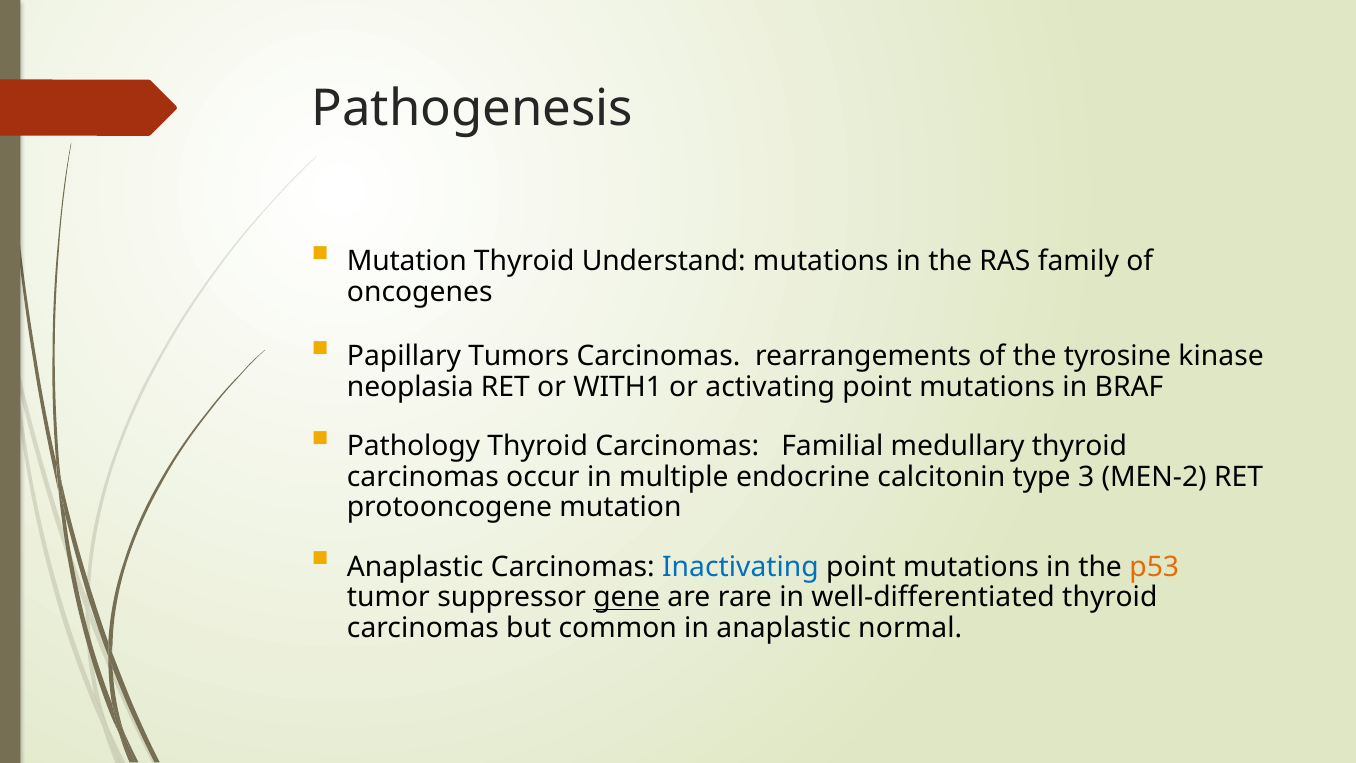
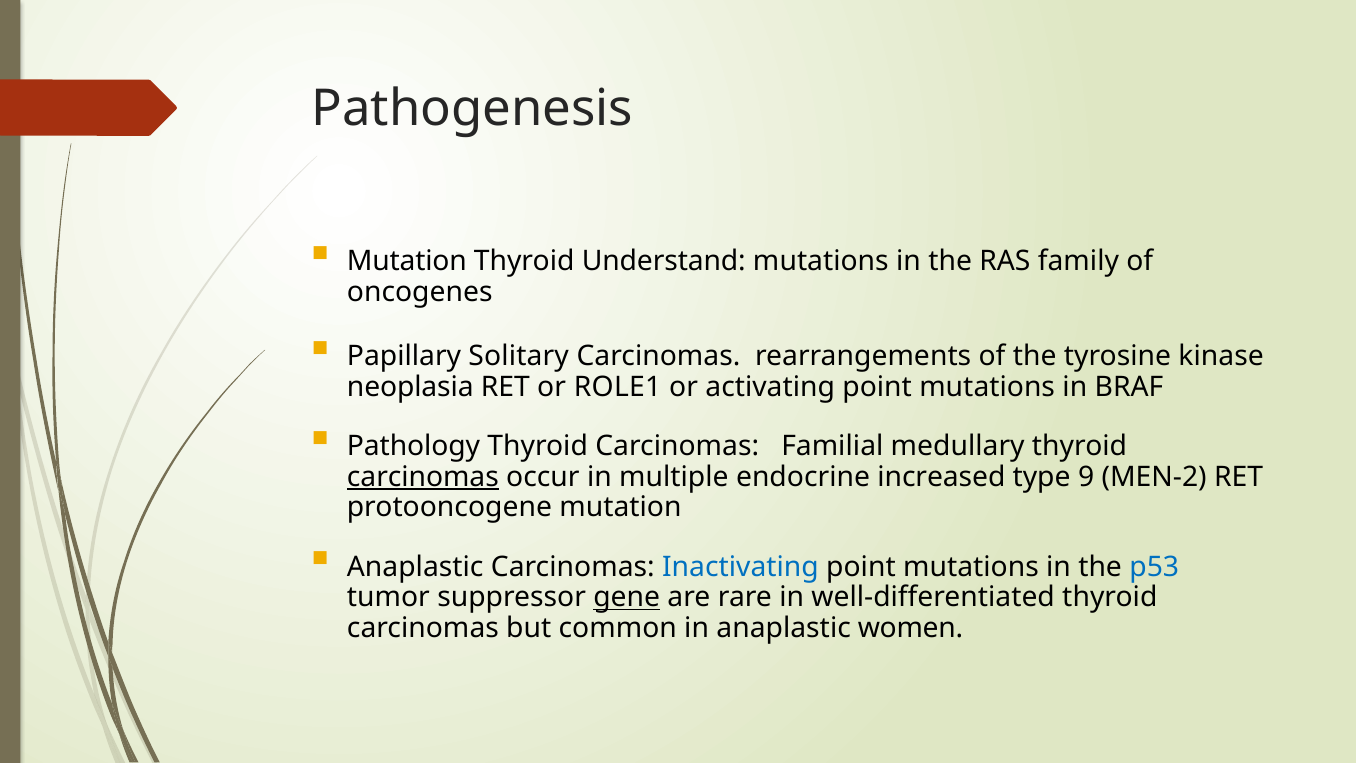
Tumors: Tumors -> Solitary
WITH1: WITH1 -> ROLE1
carcinomas at (423, 477) underline: none -> present
calcitonin: calcitonin -> increased
3: 3 -> 9
p53 colour: orange -> blue
normal: normal -> women
